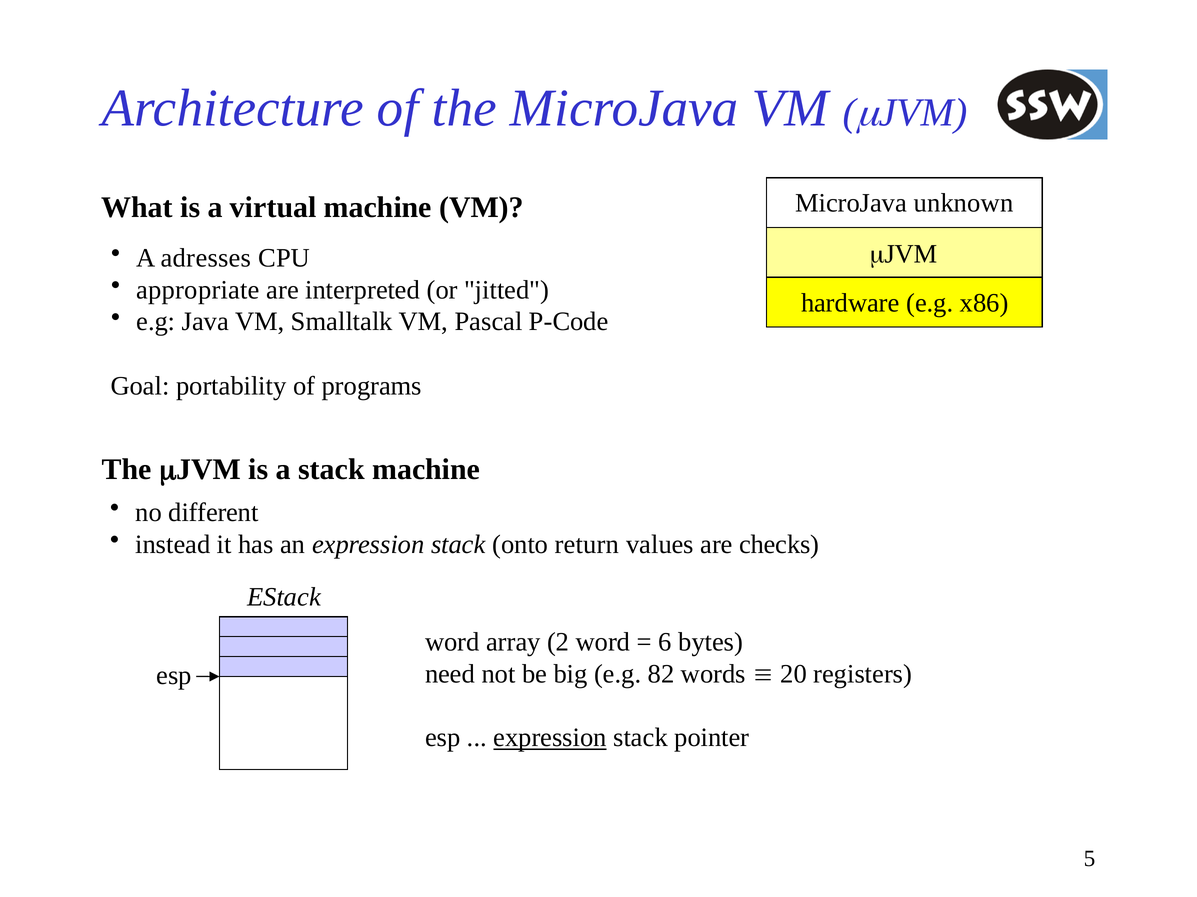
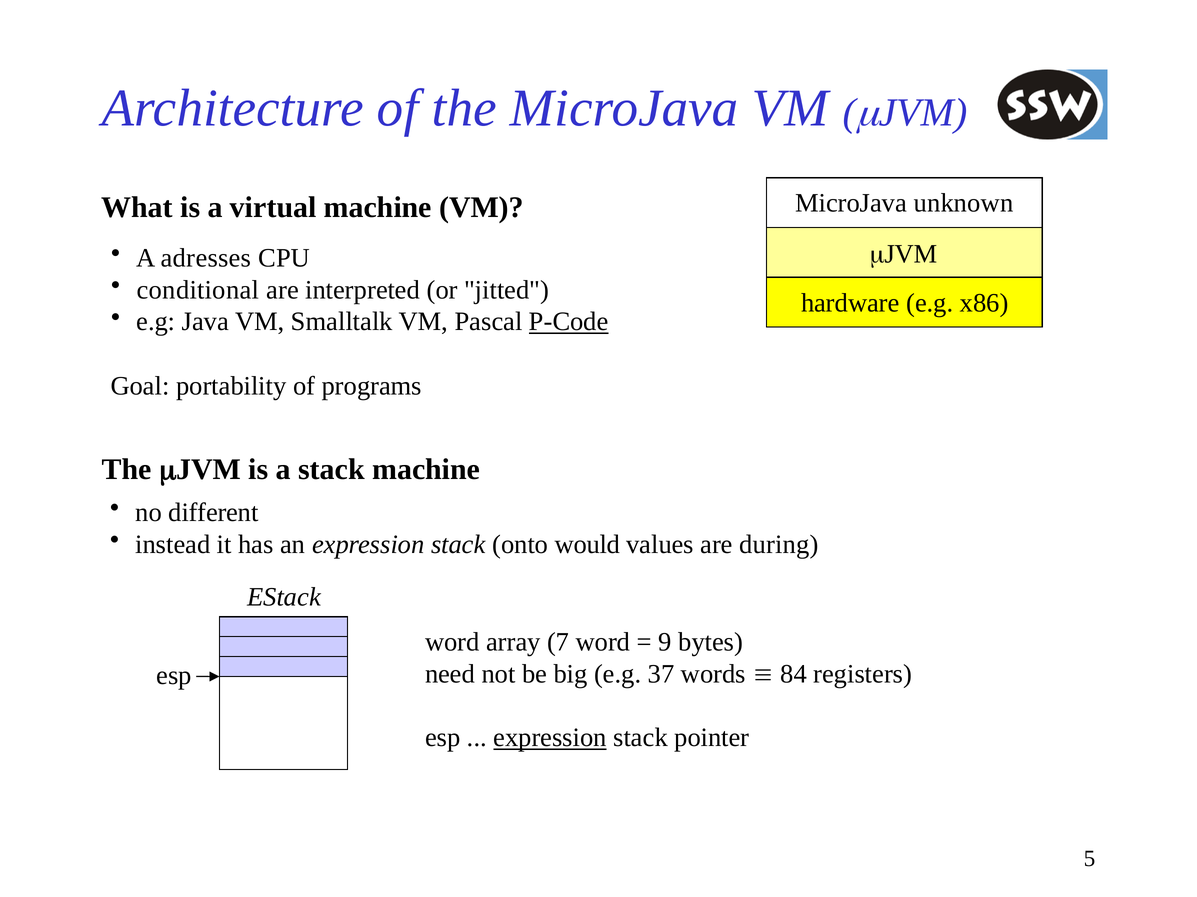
appropriate: appropriate -> conditional
P-Code underline: none -> present
return: return -> would
checks: checks -> during
2: 2 -> 7
6: 6 -> 9
82: 82 -> 37
20: 20 -> 84
